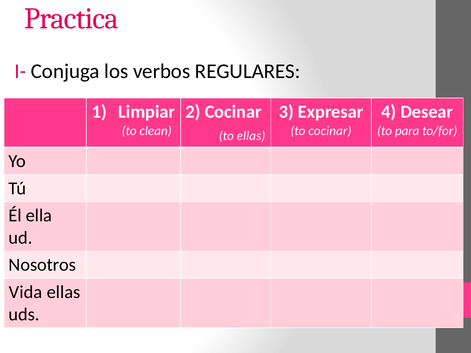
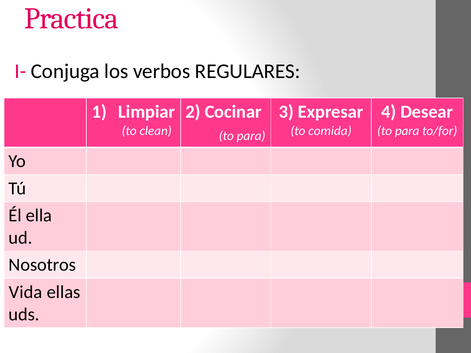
to cocinar: cocinar -> comida
ellas at (251, 136): ellas -> para
